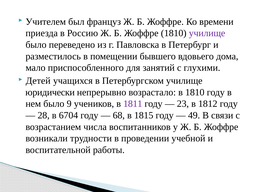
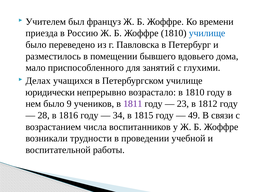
училище at (207, 33) colour: purple -> blue
Детей: Детей -> Делах
6704: 6704 -> 1816
68: 68 -> 34
